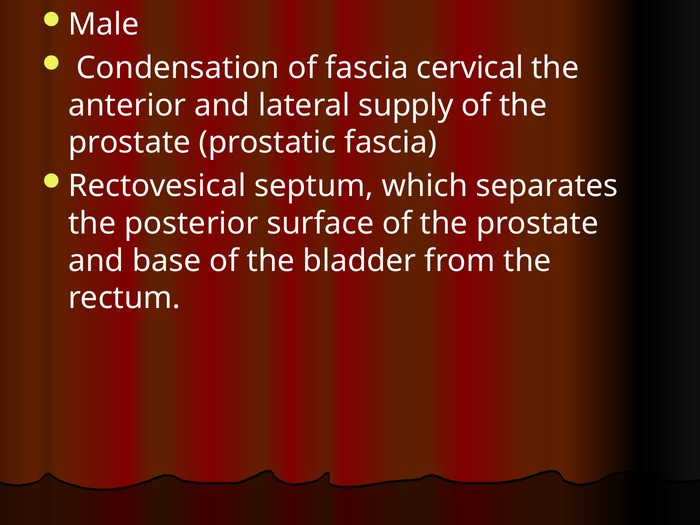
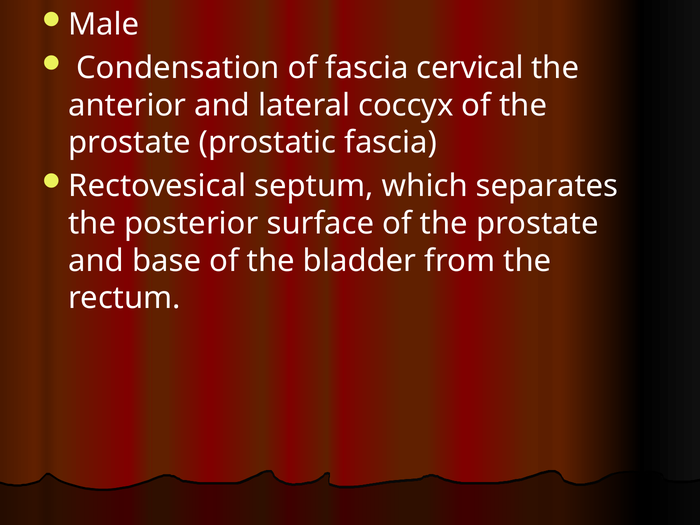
supply: supply -> coccyx
